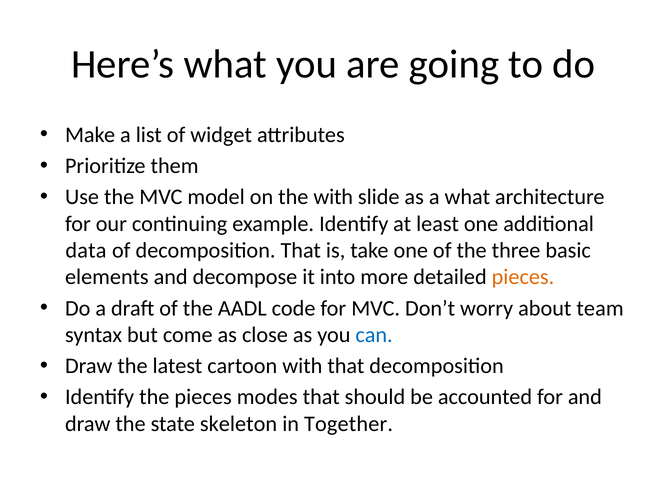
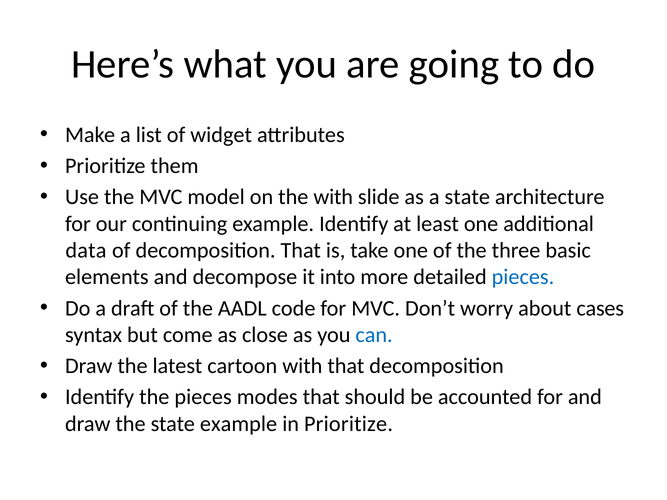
a what: what -> state
pieces at (523, 277) colour: orange -> blue
team: team -> cases
state skeleton: skeleton -> example
in Together: Together -> Prioritize
